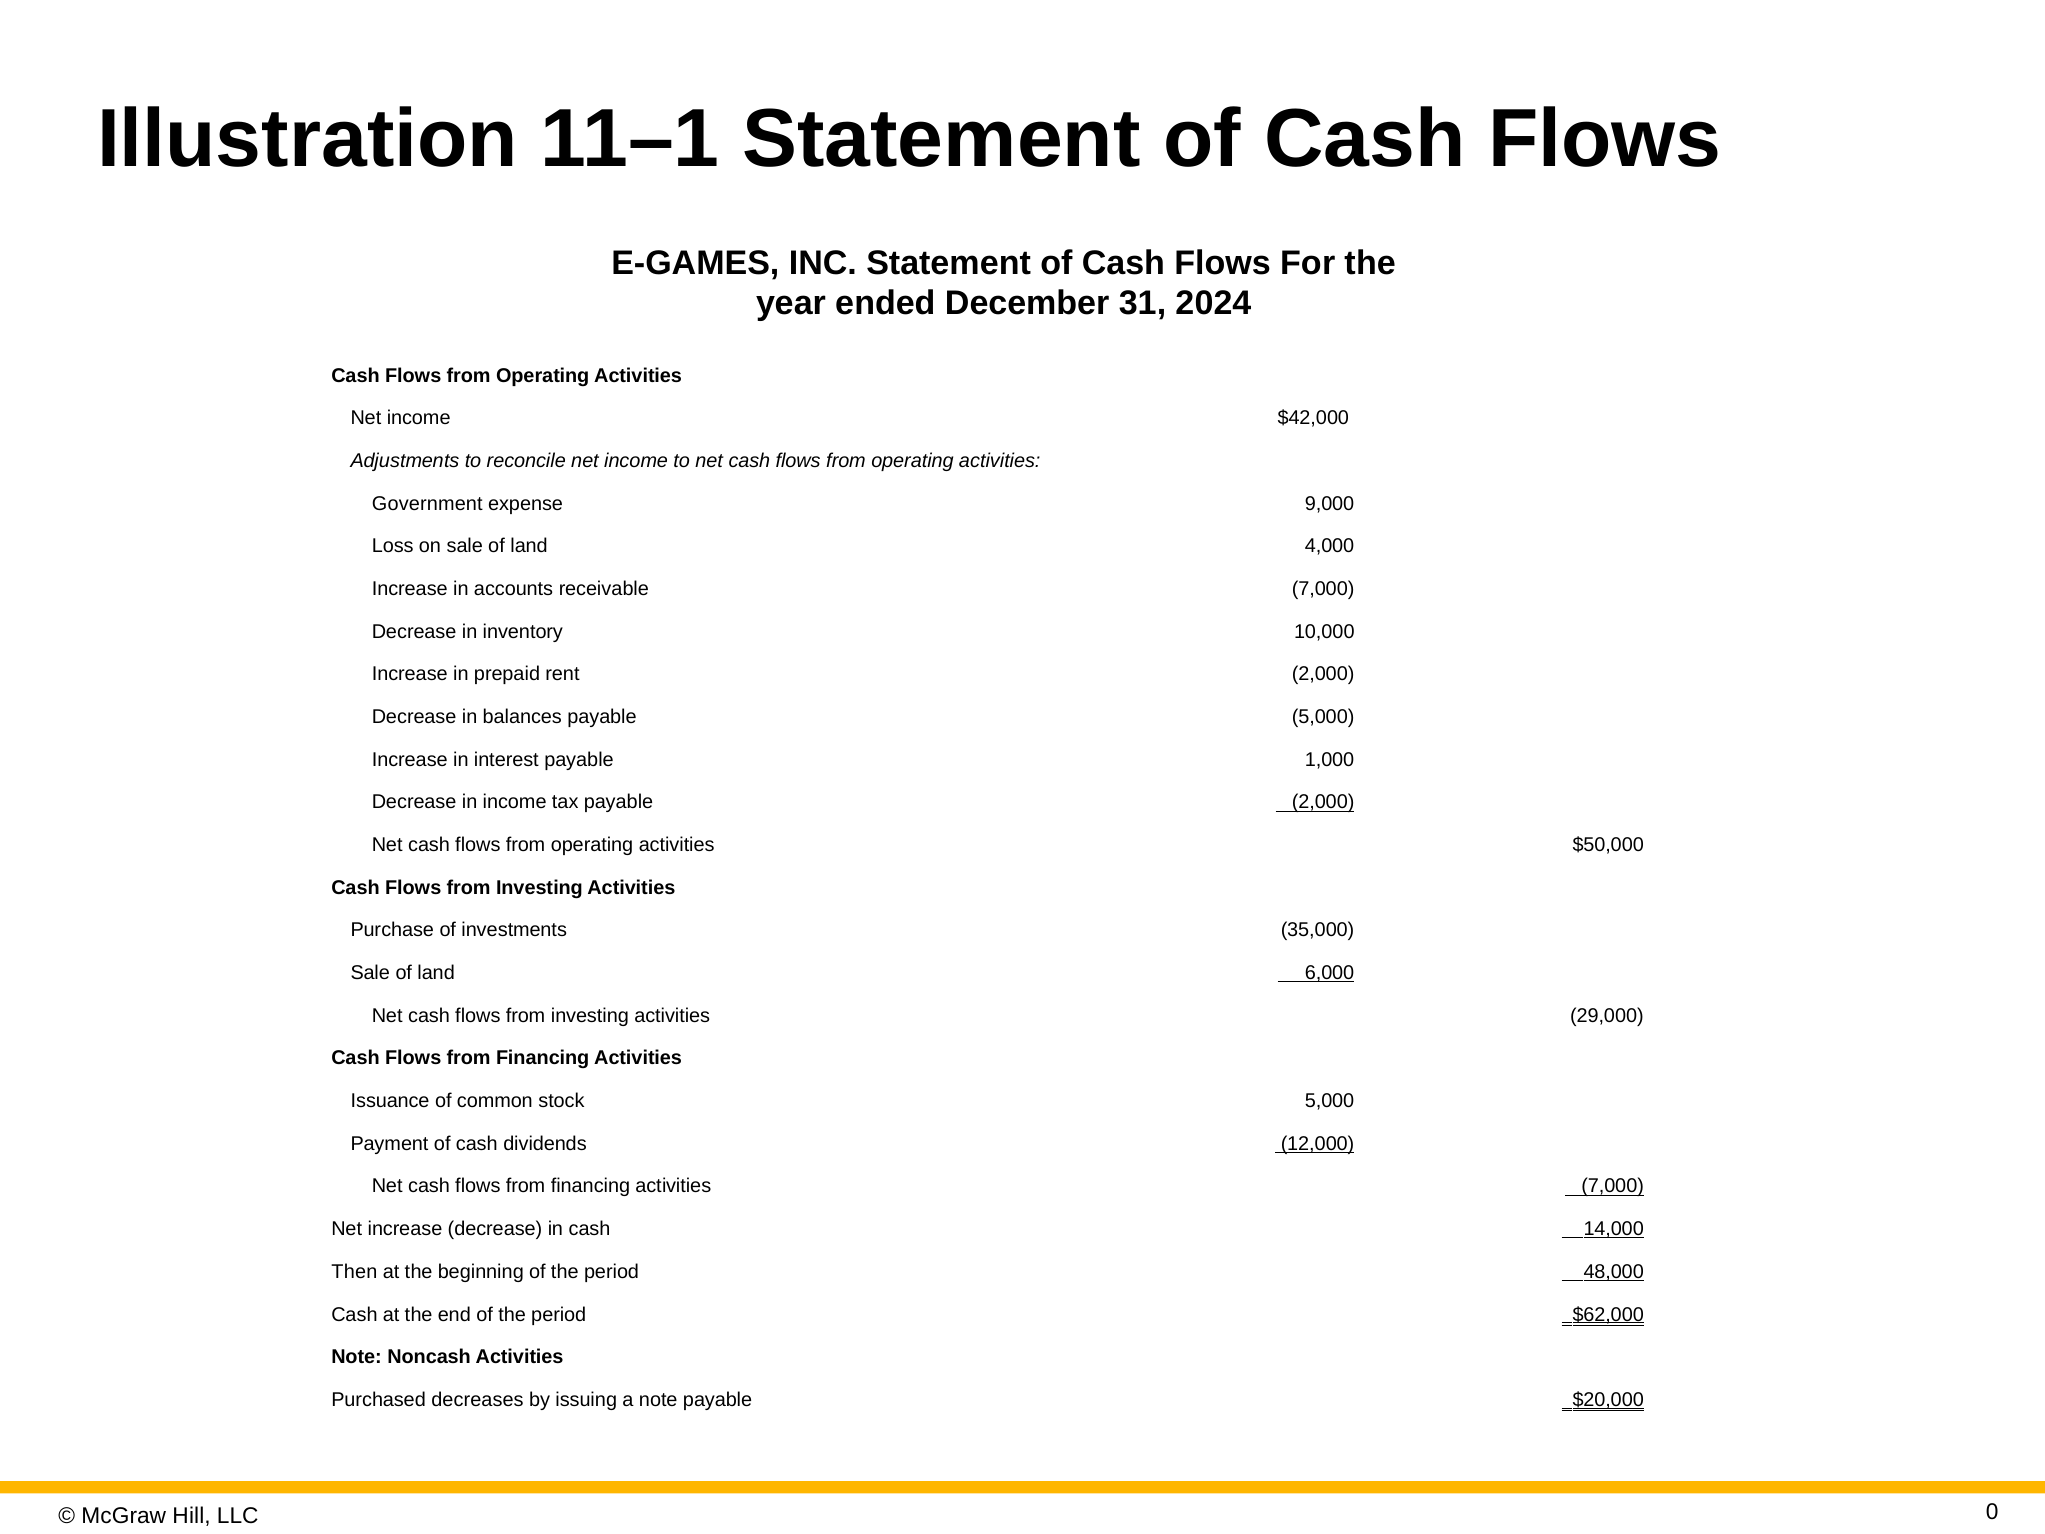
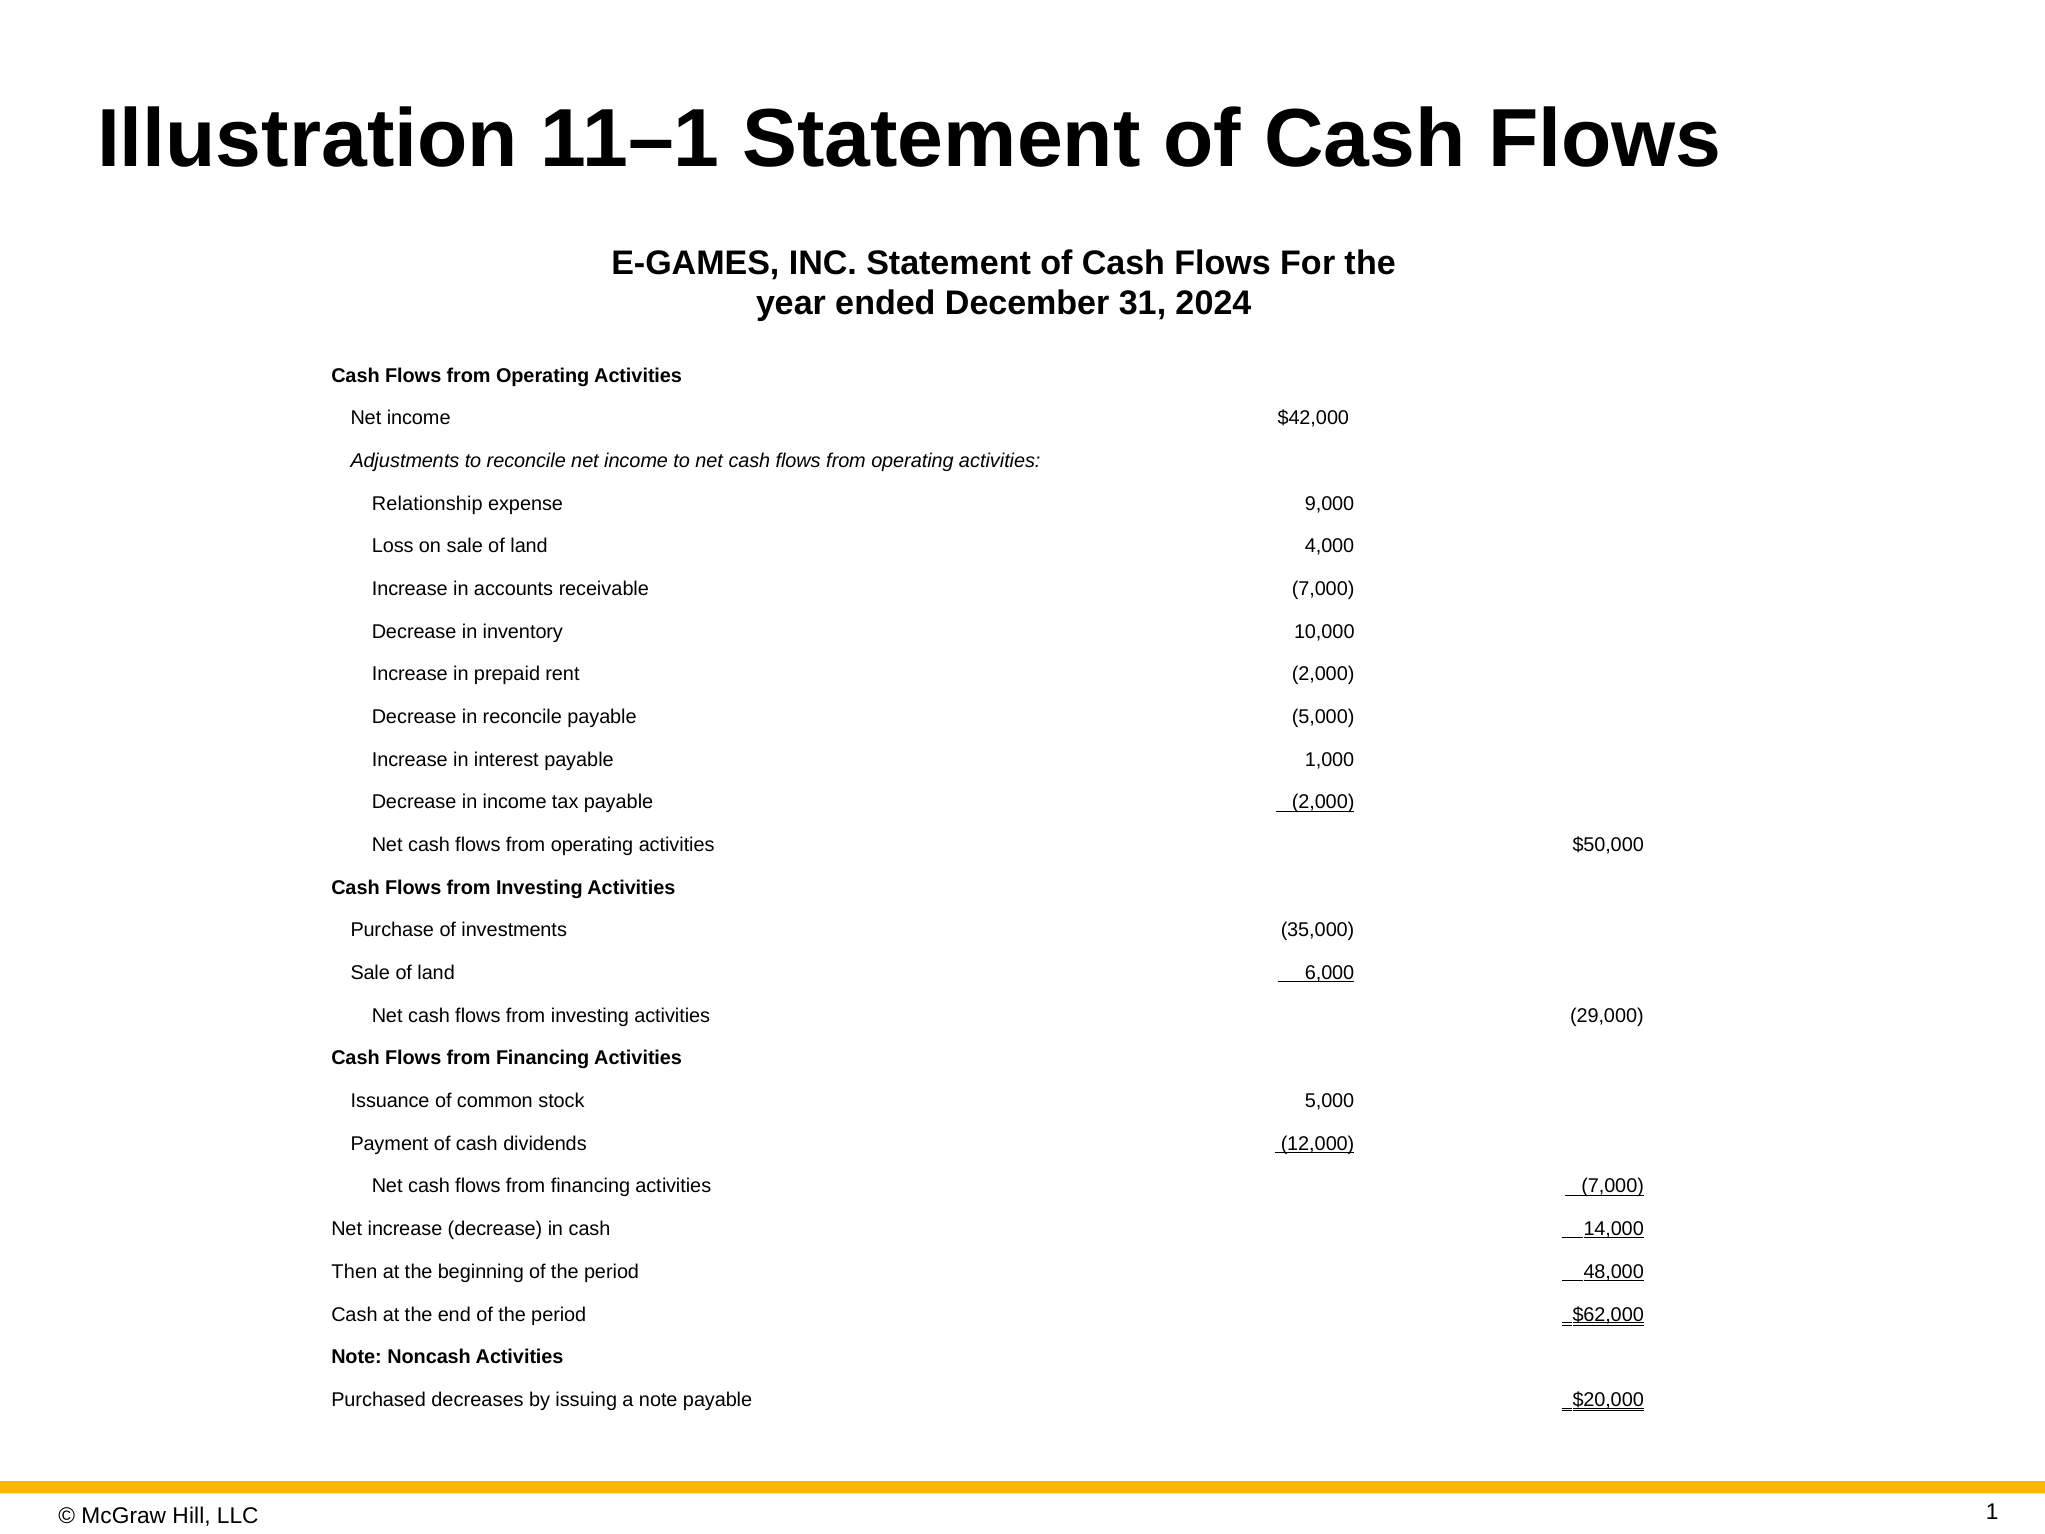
Government: Government -> Relationship
in balances: balances -> reconcile
0: 0 -> 1
